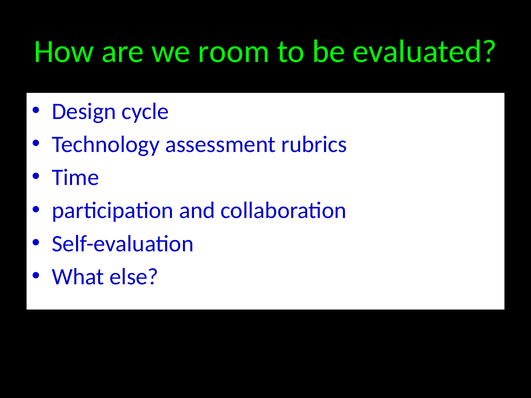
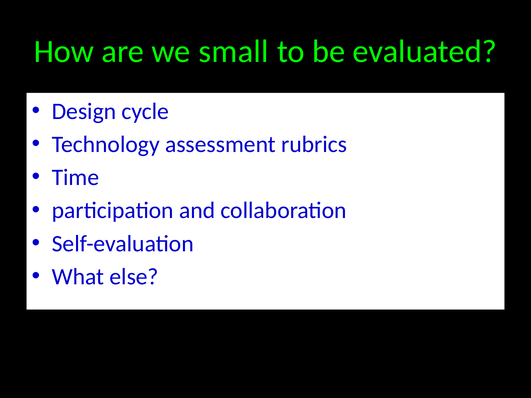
room: room -> small
